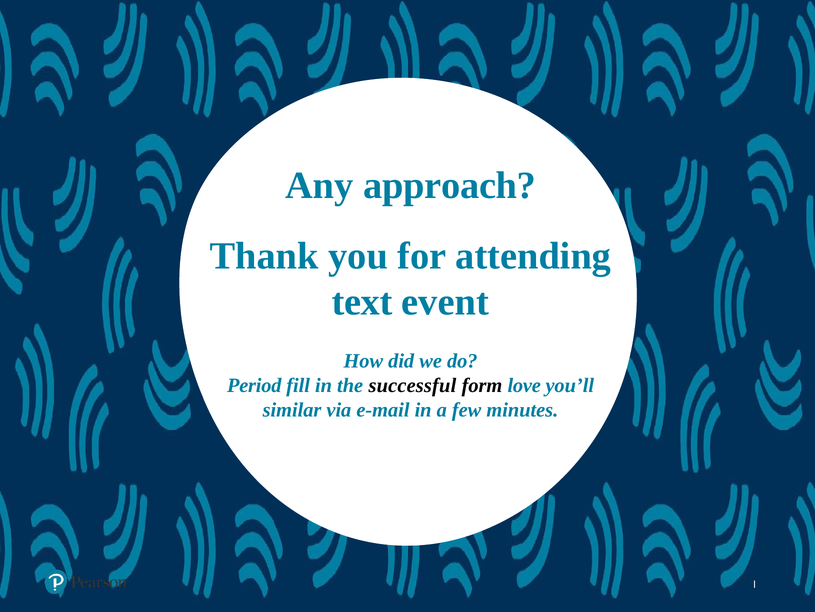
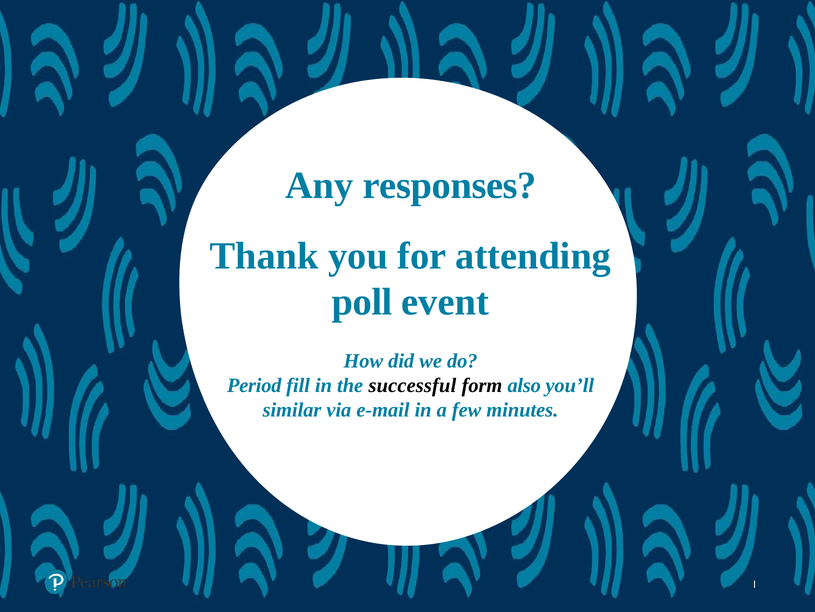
approach: approach -> responses
text: text -> poll
love: love -> also
